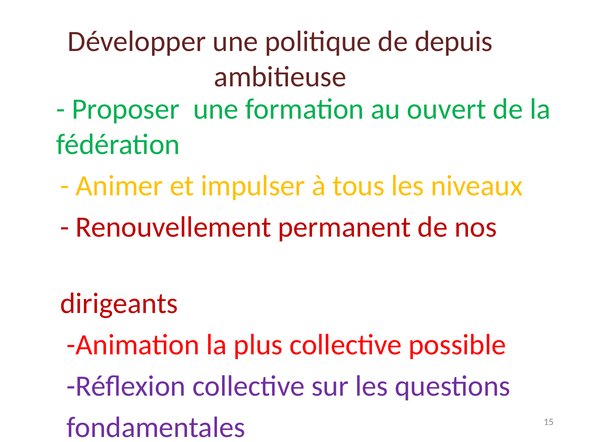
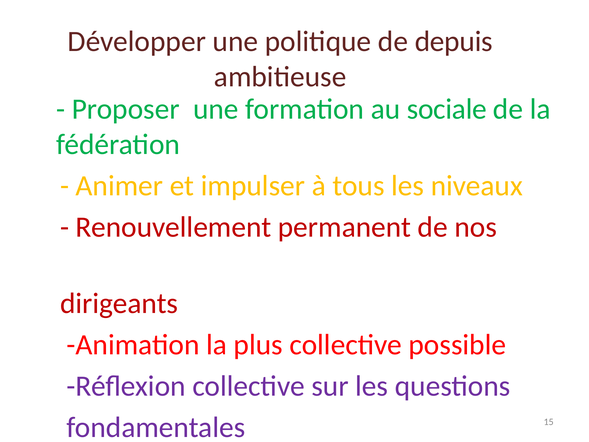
ouvert: ouvert -> sociale
